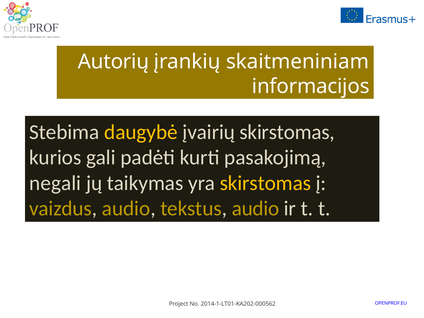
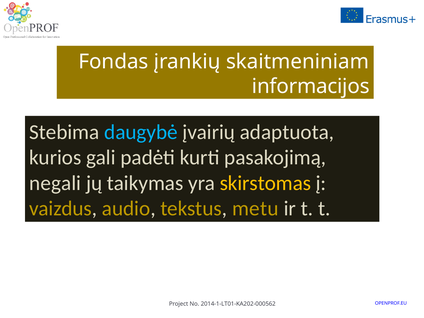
Autorių: Autorių -> Fondas
daugybė colour: yellow -> light blue
įvairių skirstomas: skirstomas -> adaptuota
tekstus audio: audio -> metu
